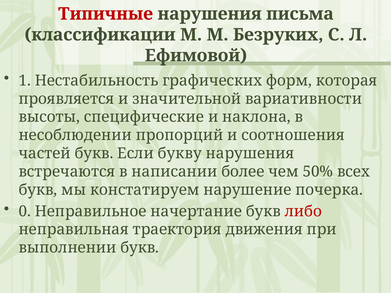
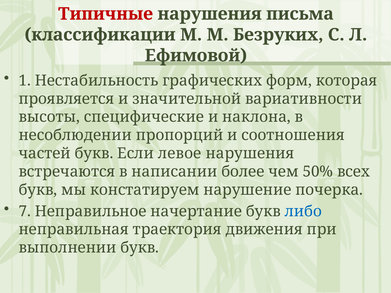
букву: букву -> левое
0: 0 -> 7
либо colour: red -> blue
